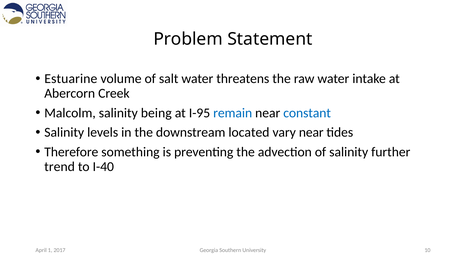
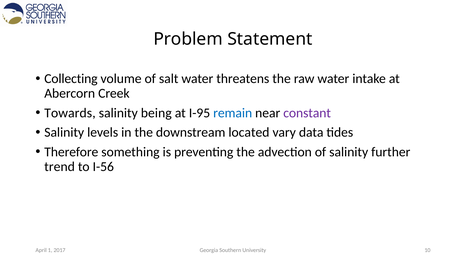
Estuarine: Estuarine -> Collecting
Malcolm: Malcolm -> Towards
constant colour: blue -> purple
vary near: near -> data
I-40: I-40 -> I-56
